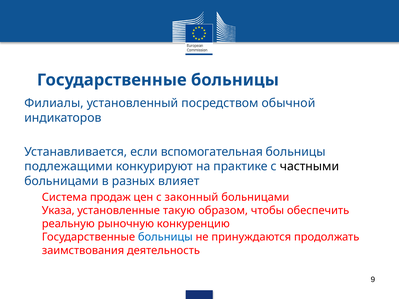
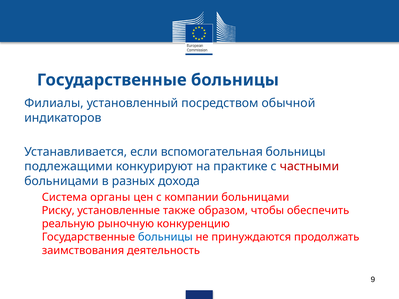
частными colour: black -> red
влияет: влияет -> дохода
продаж: продаж -> органы
законный: законный -> компании
Указа: Указа -> Риску
такую: такую -> также
